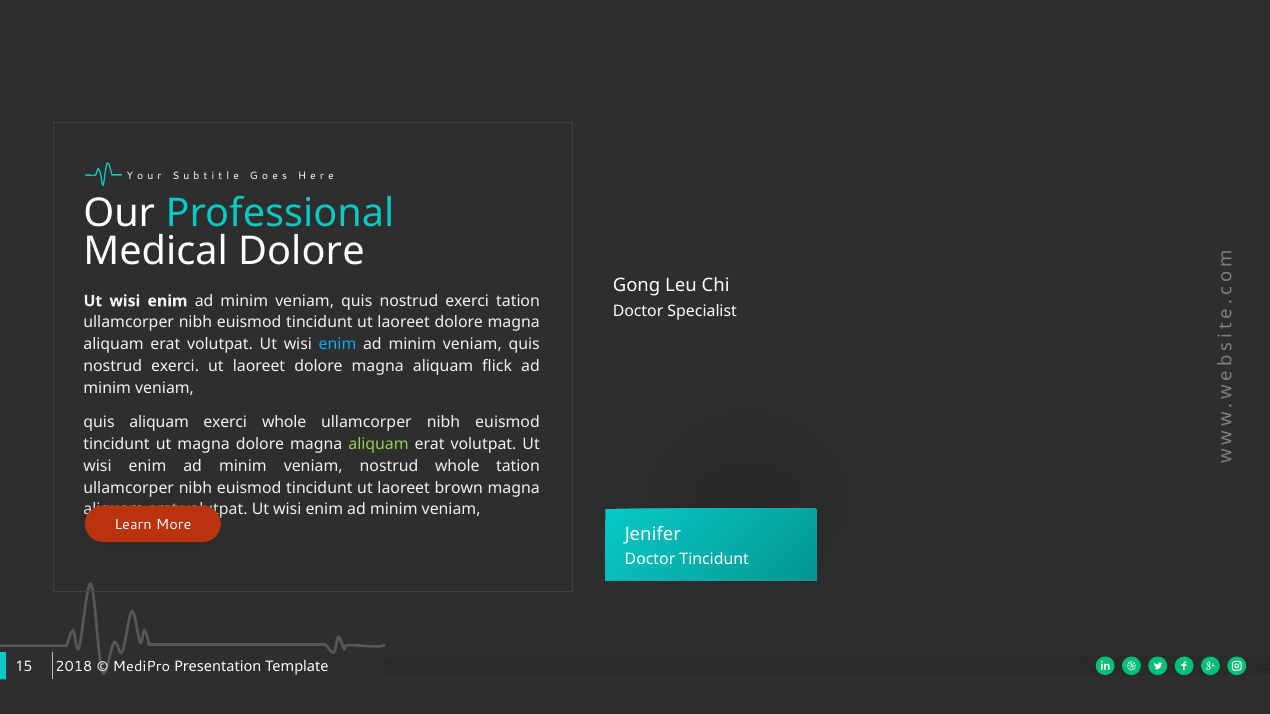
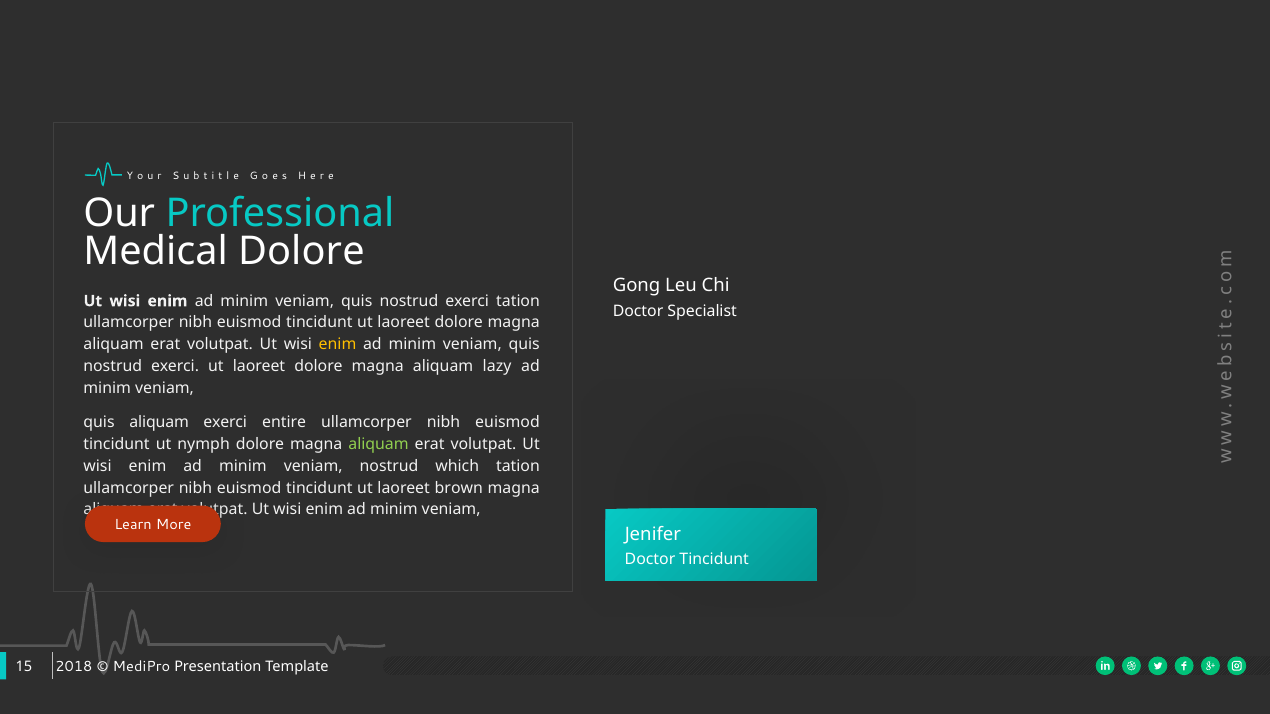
enim at (338, 345) colour: light blue -> yellow
flick: flick -> lazy
exerci whole: whole -> entire
ut magna: magna -> nymph
nostrud whole: whole -> which
